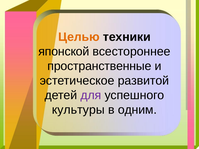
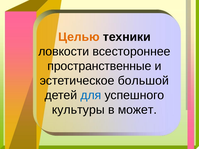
японской: японской -> ловкости
развитой: развитой -> большой
для colour: purple -> blue
одним: одним -> может
